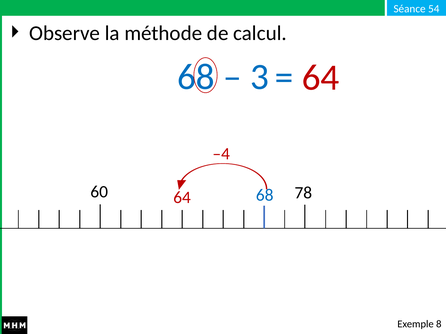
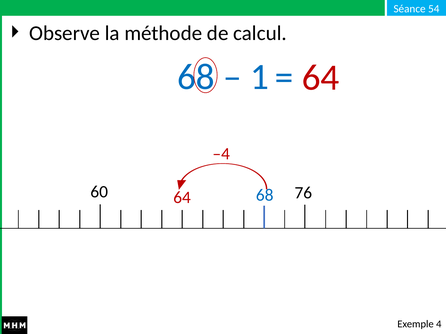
3: 3 -> 1
78: 78 -> 76
8: 8 -> 4
